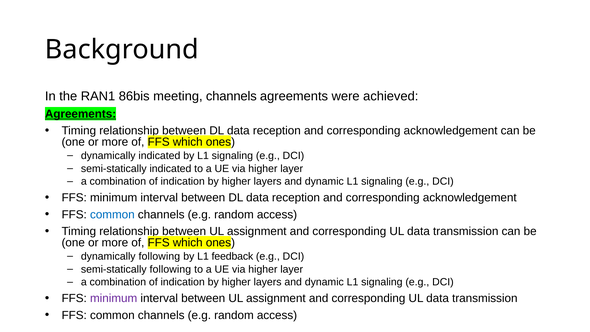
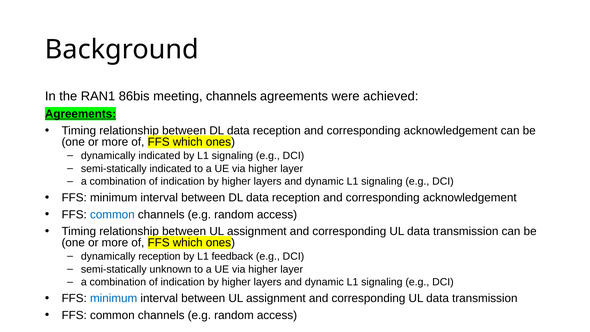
dynamically following: following -> reception
semi-statically following: following -> unknown
minimum at (114, 298) colour: purple -> blue
